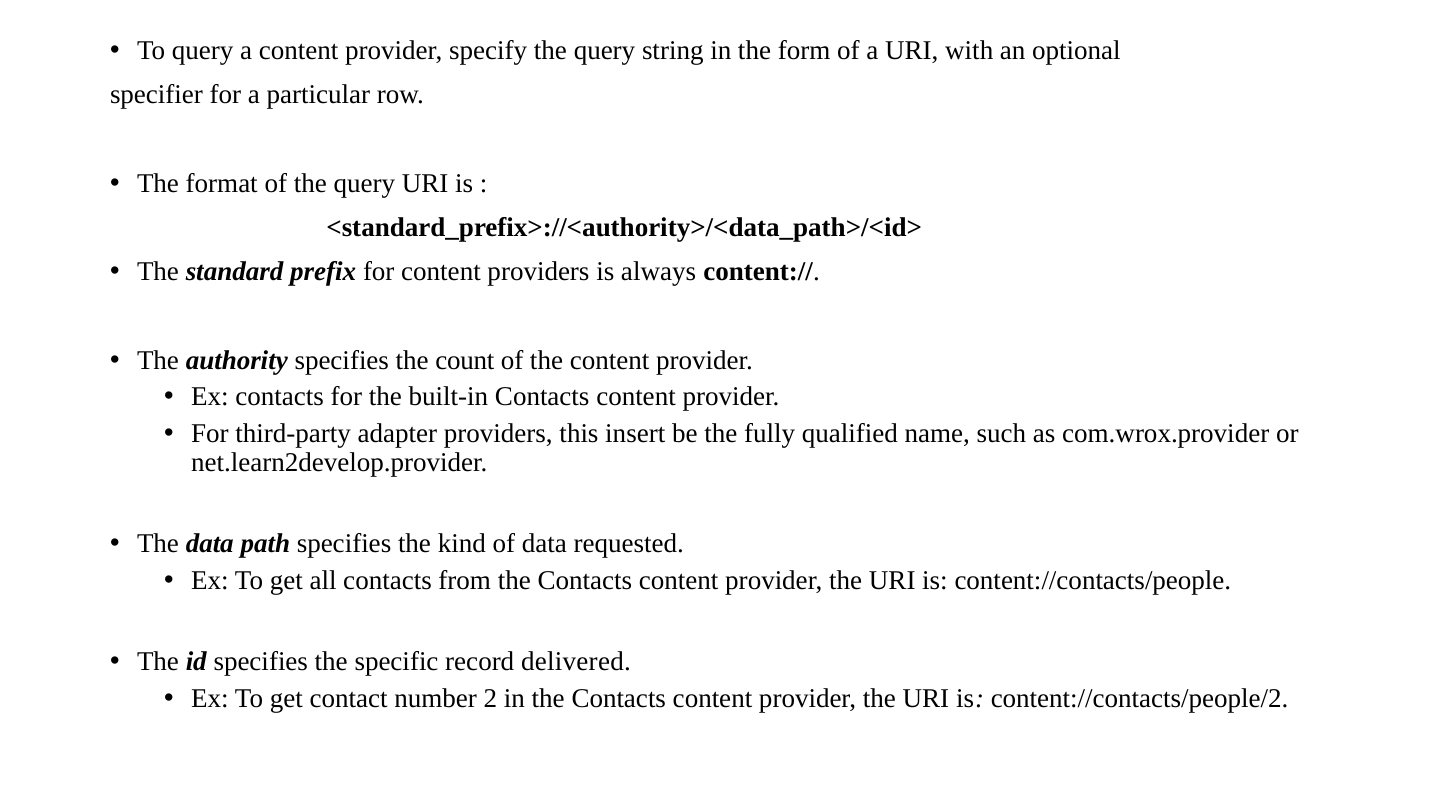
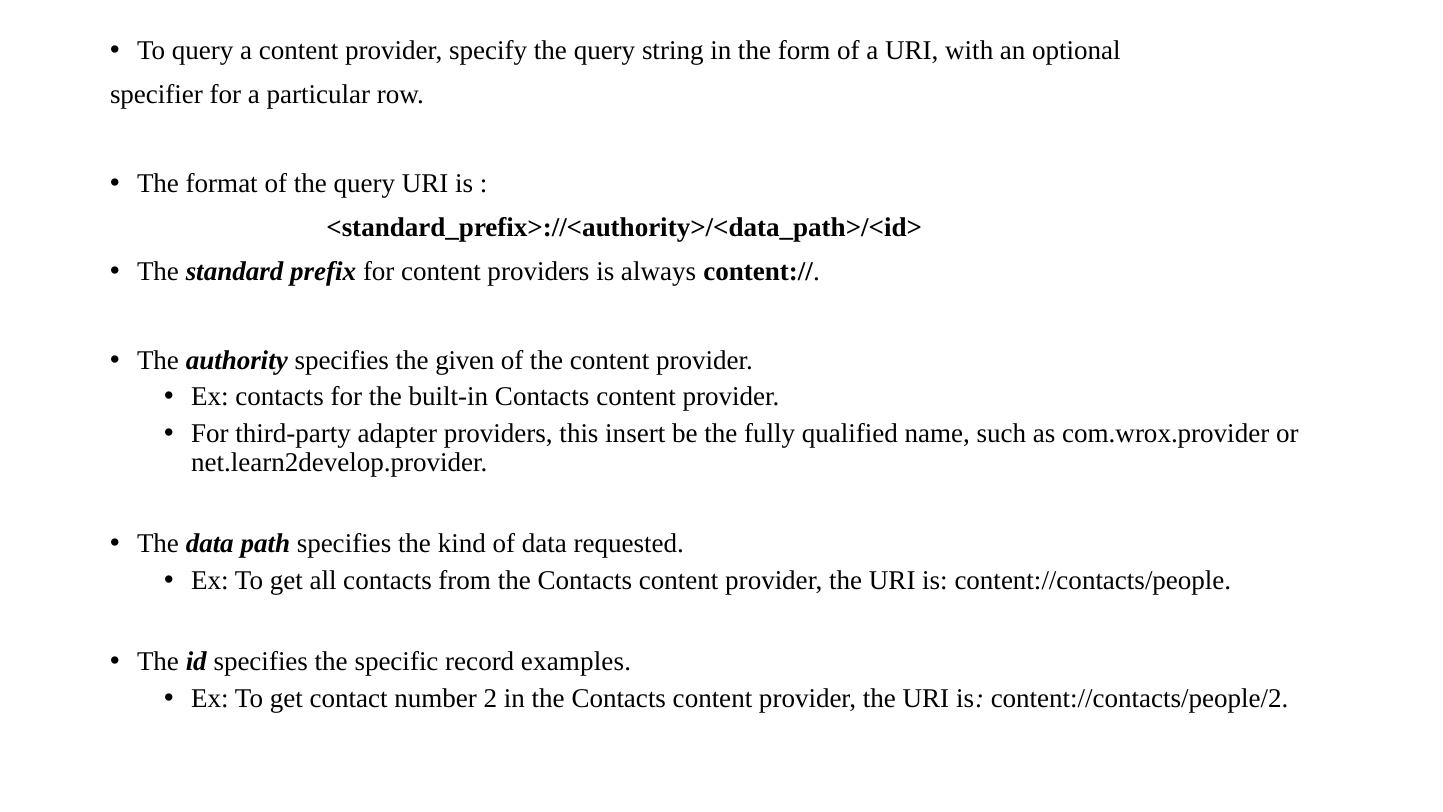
count: count -> given
delivered: delivered -> examples
